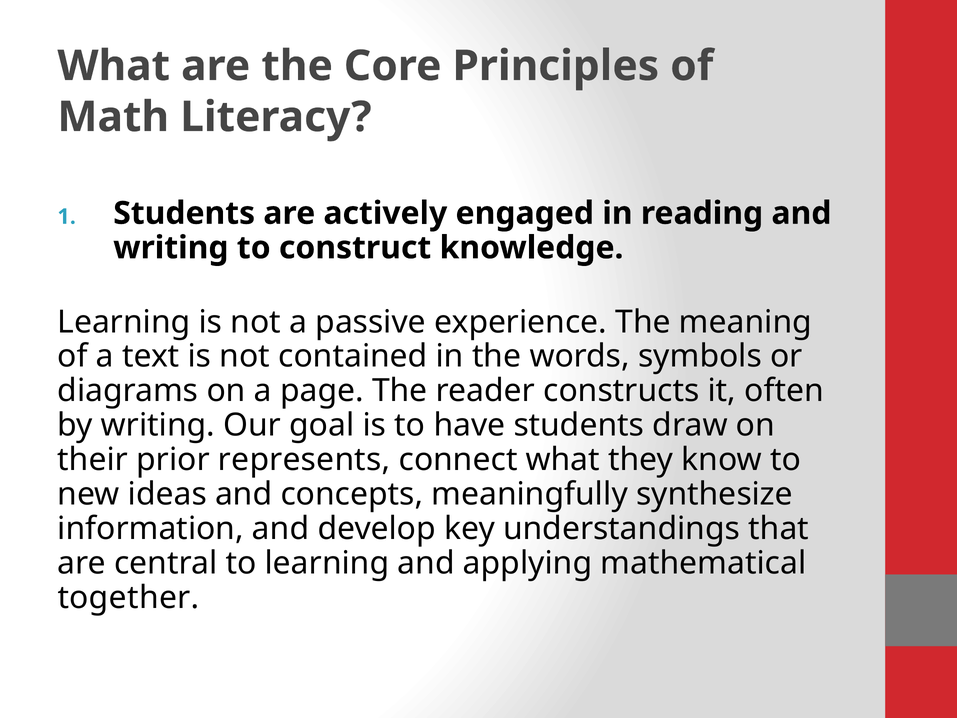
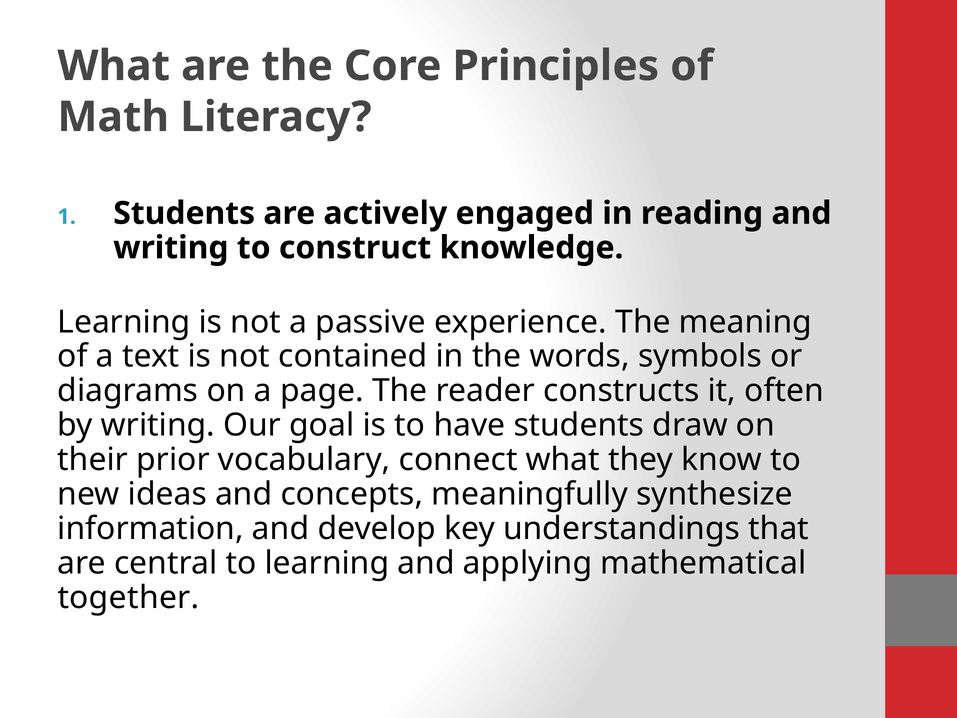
represents: represents -> vocabulary
